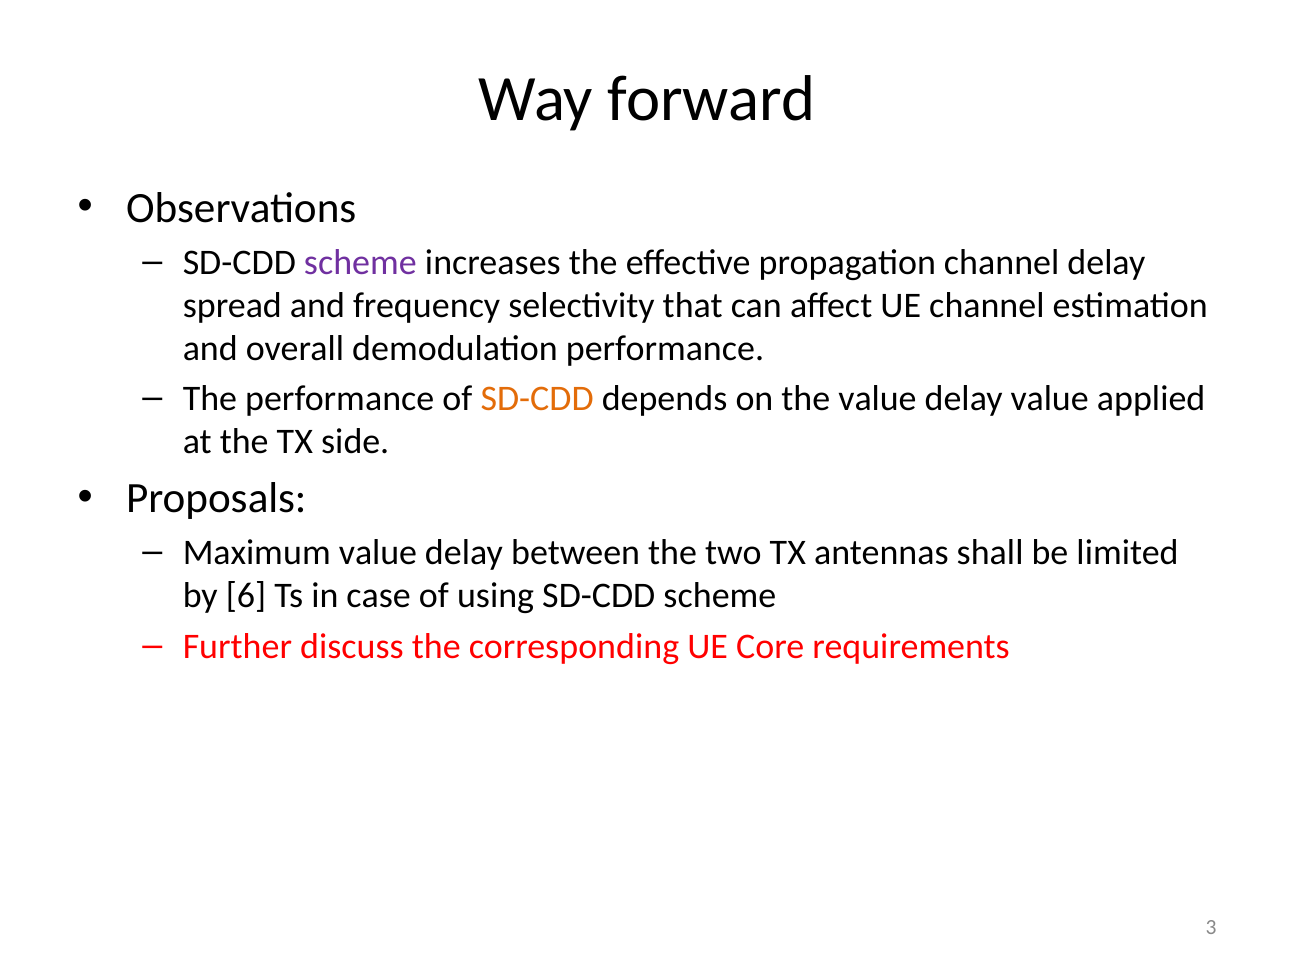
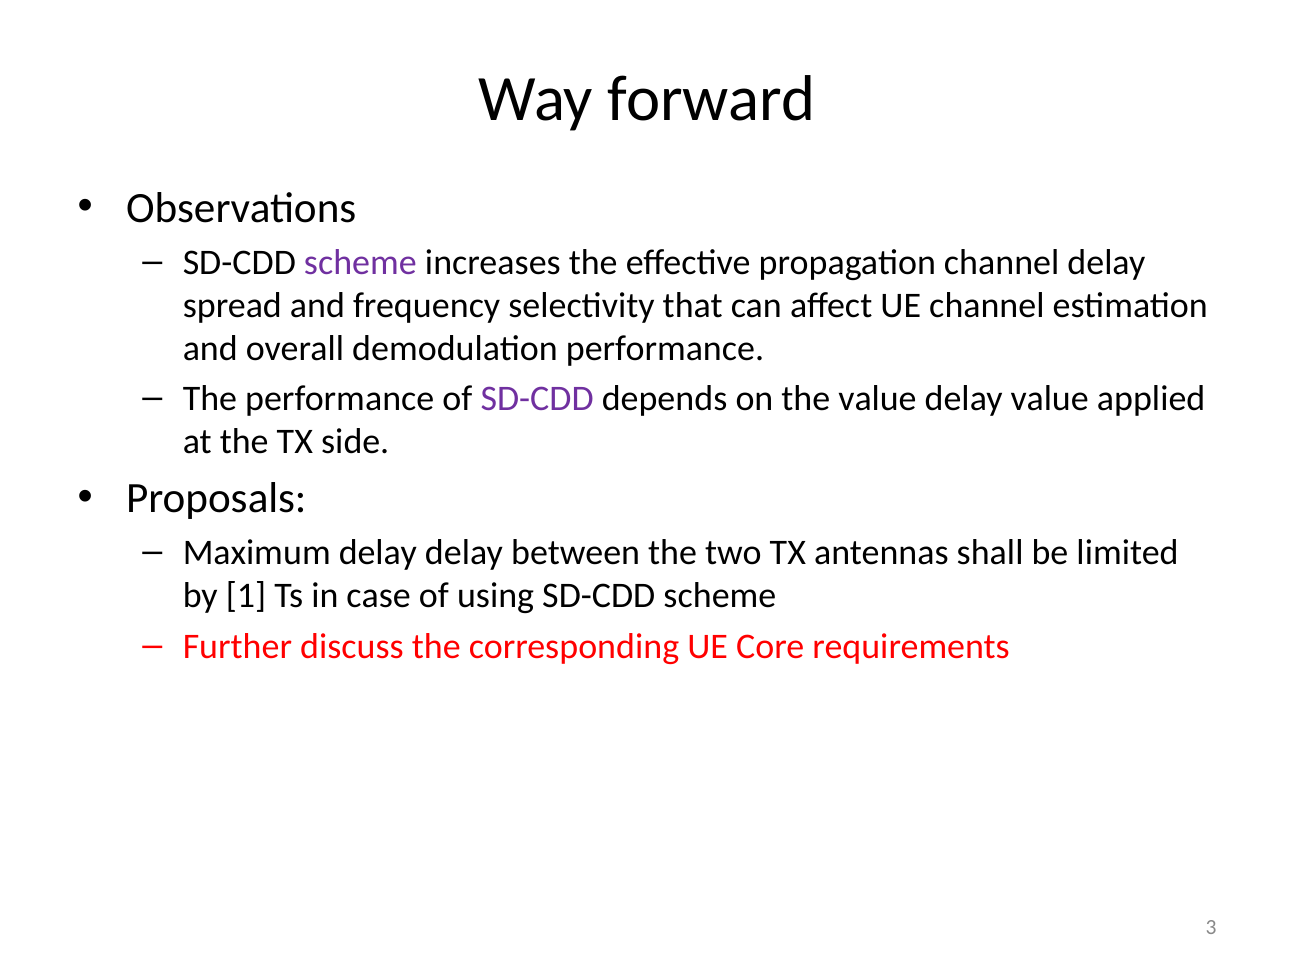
SD-CDD at (537, 399) colour: orange -> purple
Maximum value: value -> delay
6: 6 -> 1
